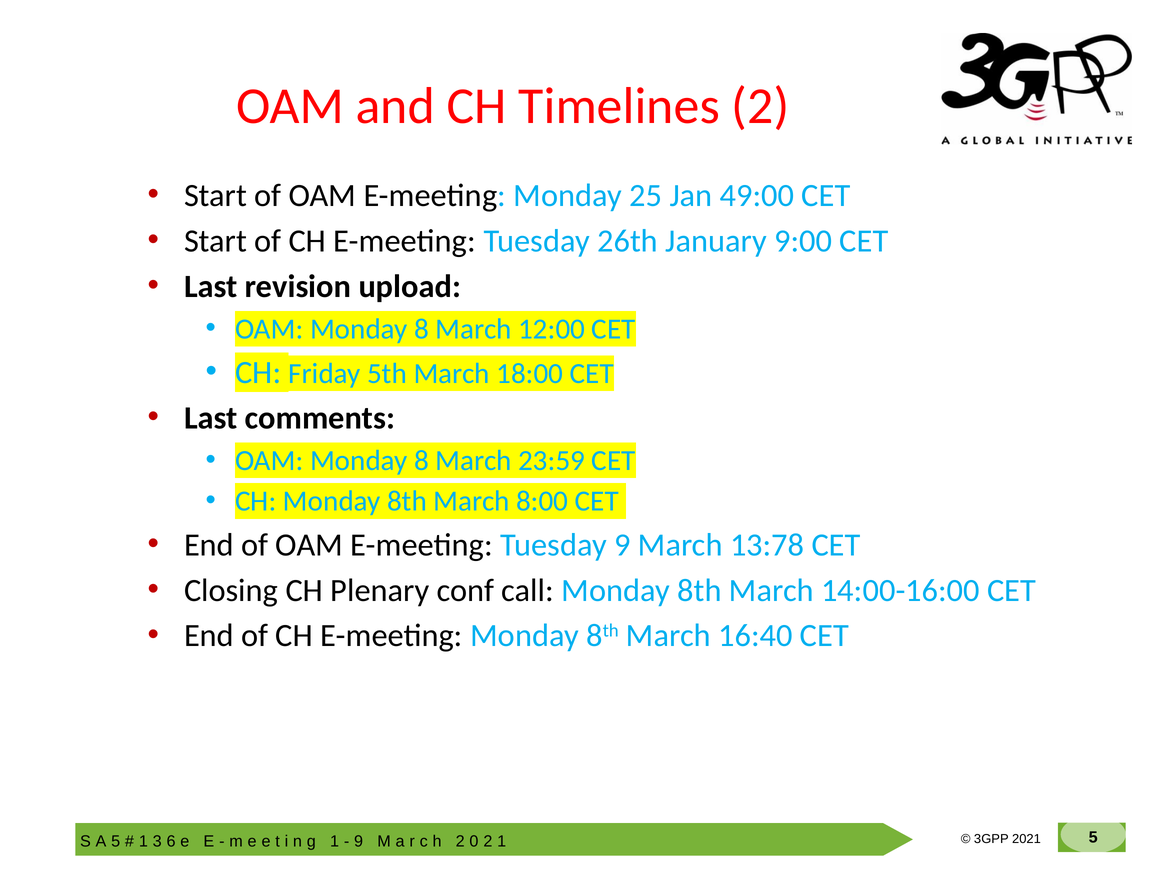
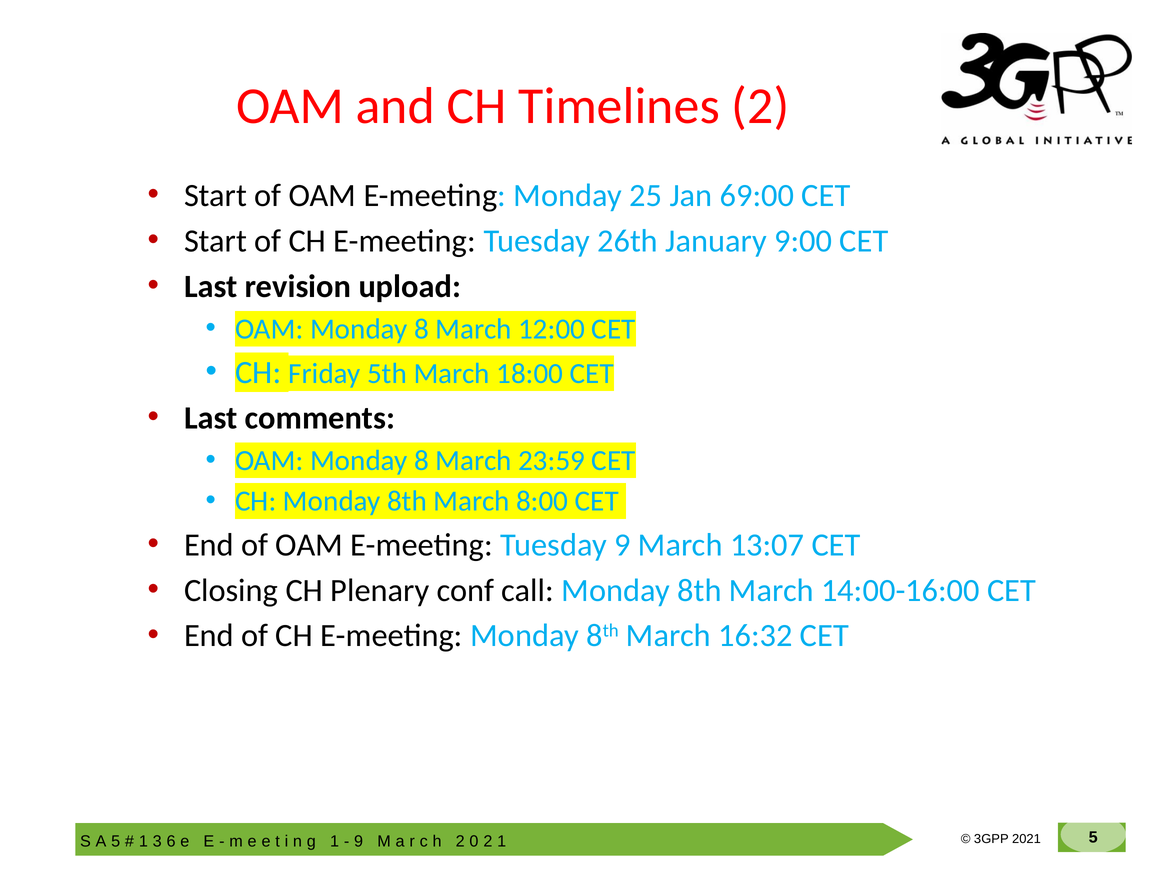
49:00: 49:00 -> 69:00
13:78: 13:78 -> 13:07
16:40: 16:40 -> 16:32
